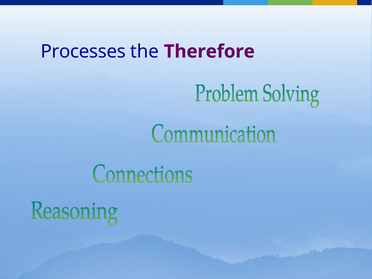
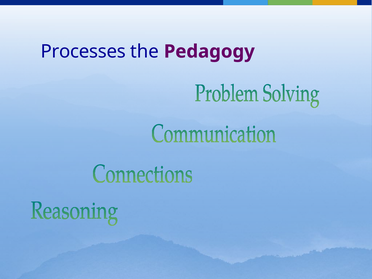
Therefore: Therefore -> Pedagogy
